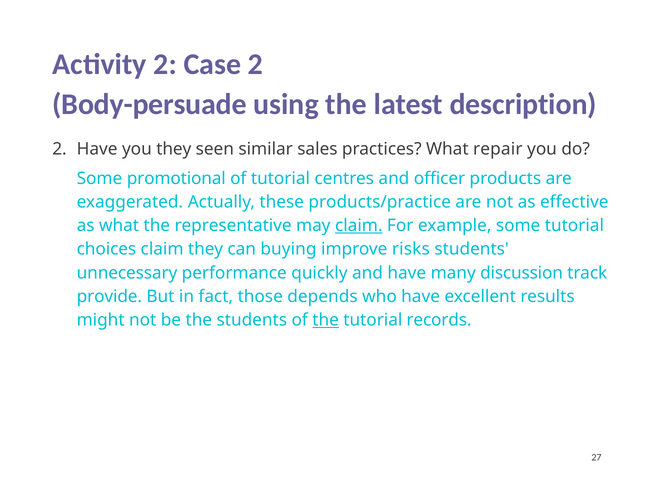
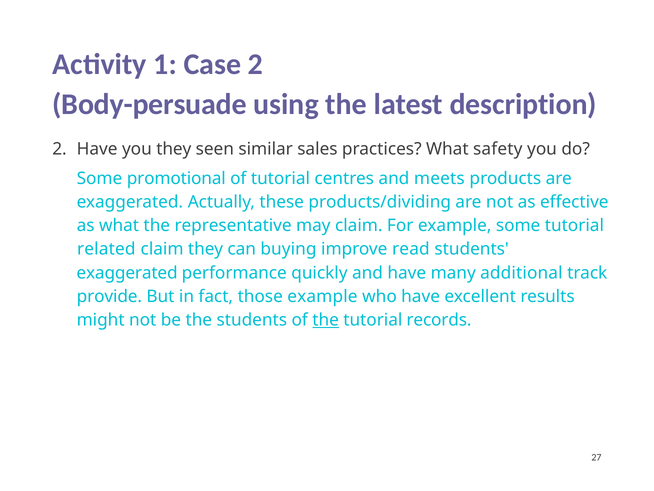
Activity 2: 2 -> 1
repair: repair -> safety
officer: officer -> meets
products/practice: products/practice -> products/dividing
claim at (359, 225) underline: present -> none
choices: choices -> related
risks: risks -> read
unnecessary at (127, 273): unnecessary -> exaggerated
discussion: discussion -> additional
those depends: depends -> example
